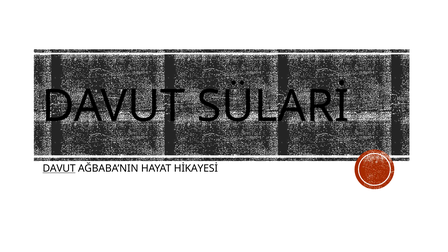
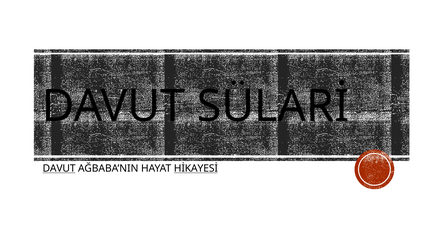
HİKAYESİ underline: none -> present
